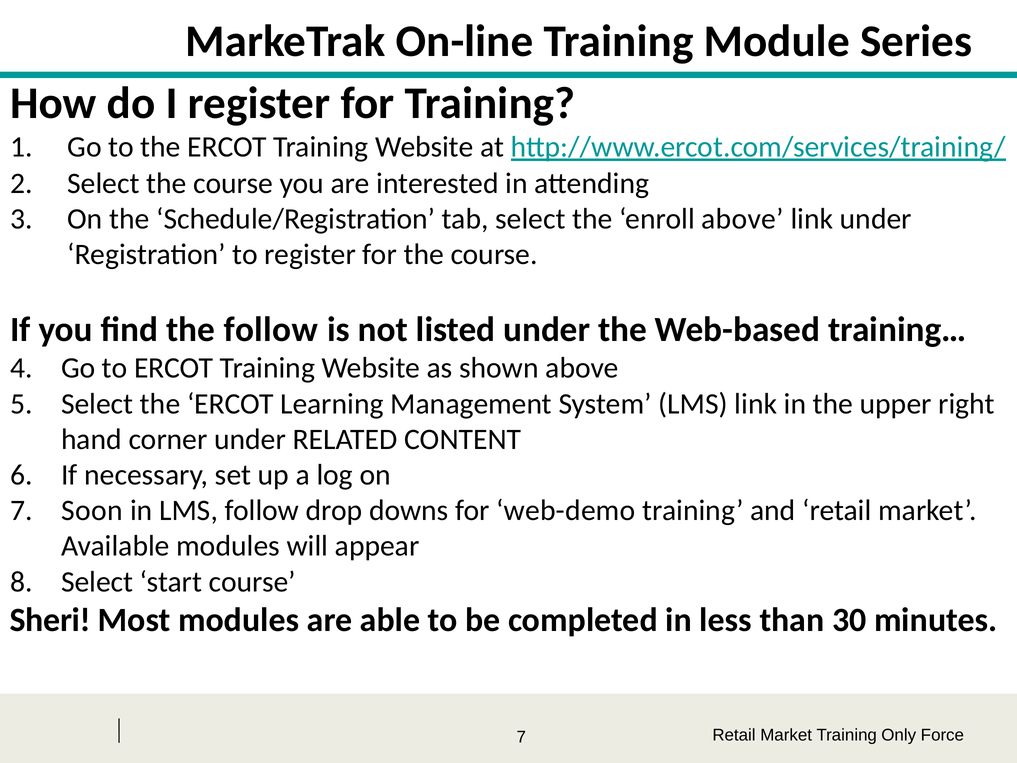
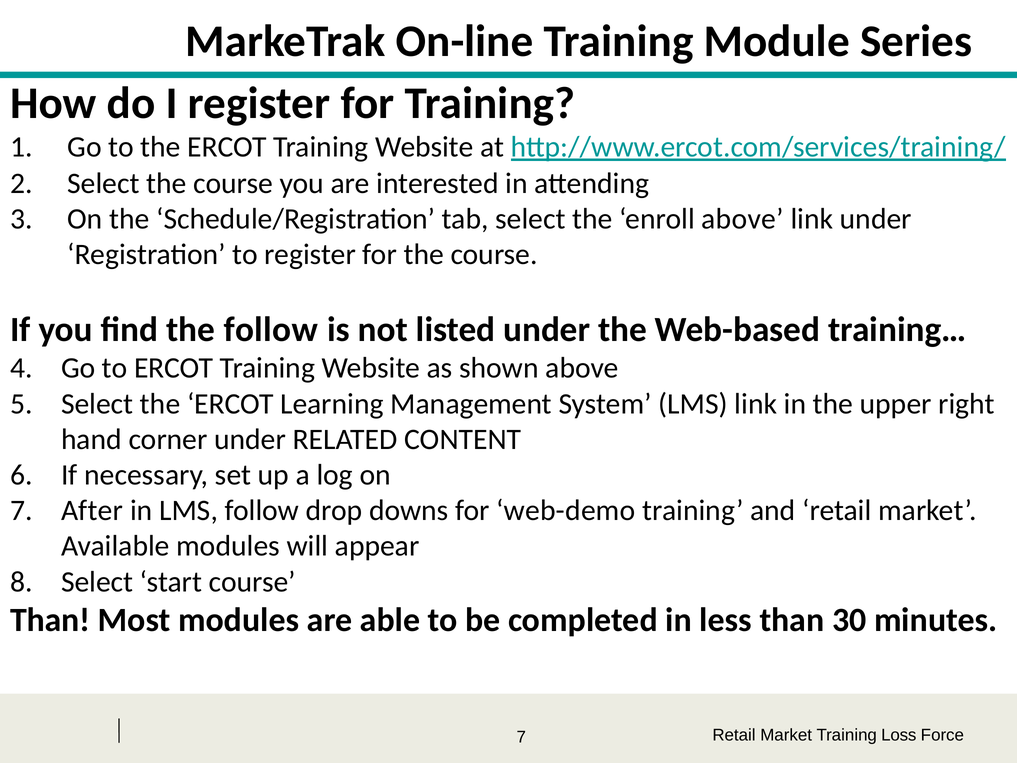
Soon: Soon -> After
Sheri at (50, 620): Sheri -> Than
Only: Only -> Loss
